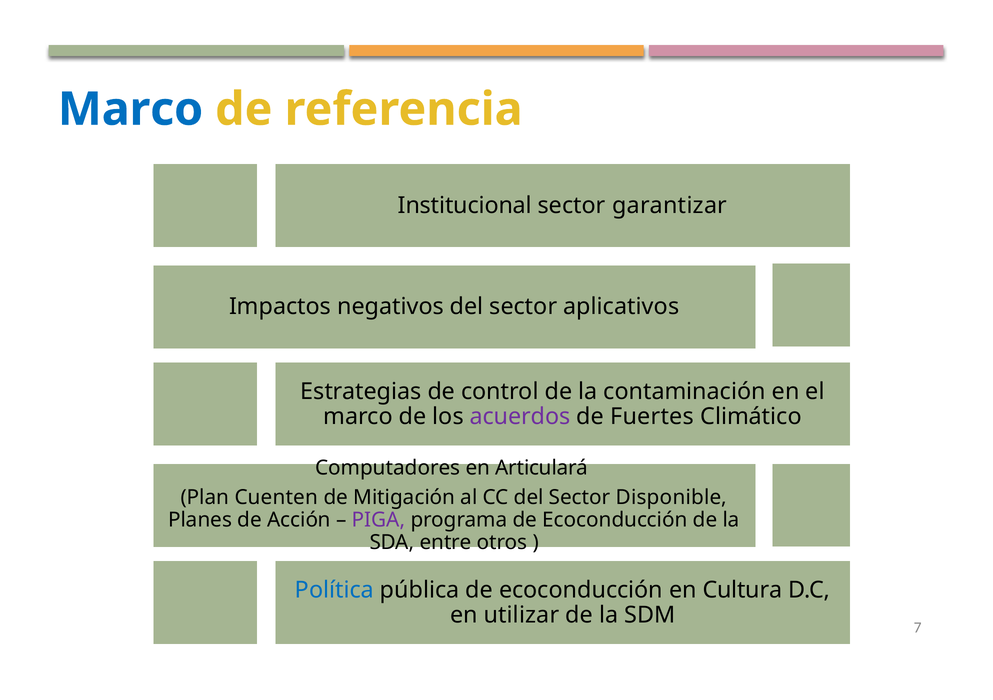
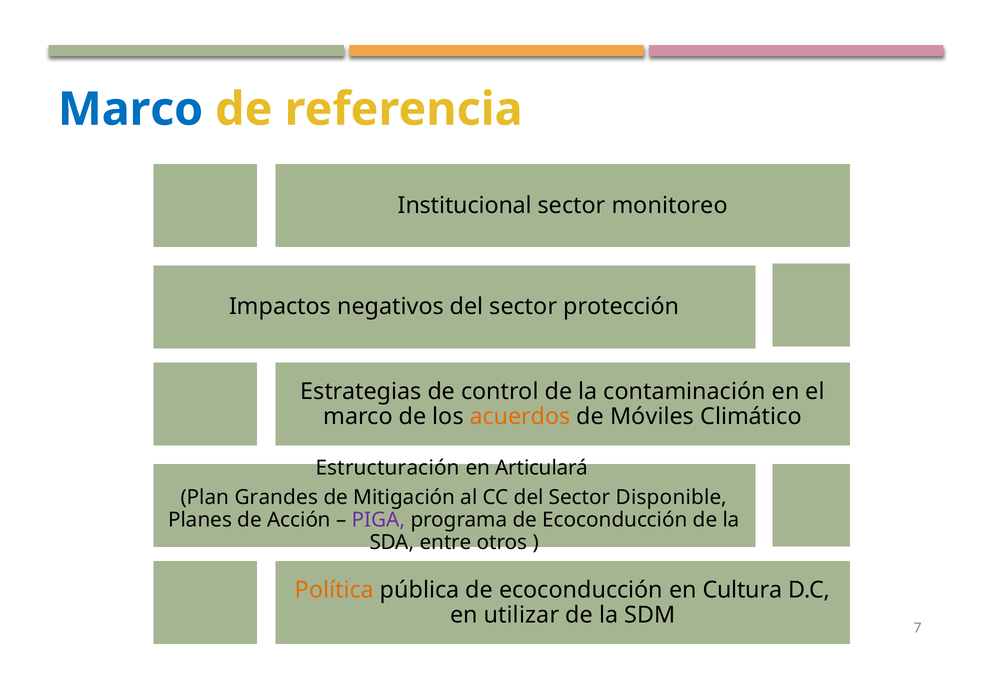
garantizar: garantizar -> monitoreo
aplicativos: aplicativos -> protección
acuerdos colour: purple -> orange
Fuertes: Fuertes -> Móviles
Computadores: Computadores -> Estructuración
Cuenten: Cuenten -> Grandes
Política colour: blue -> orange
